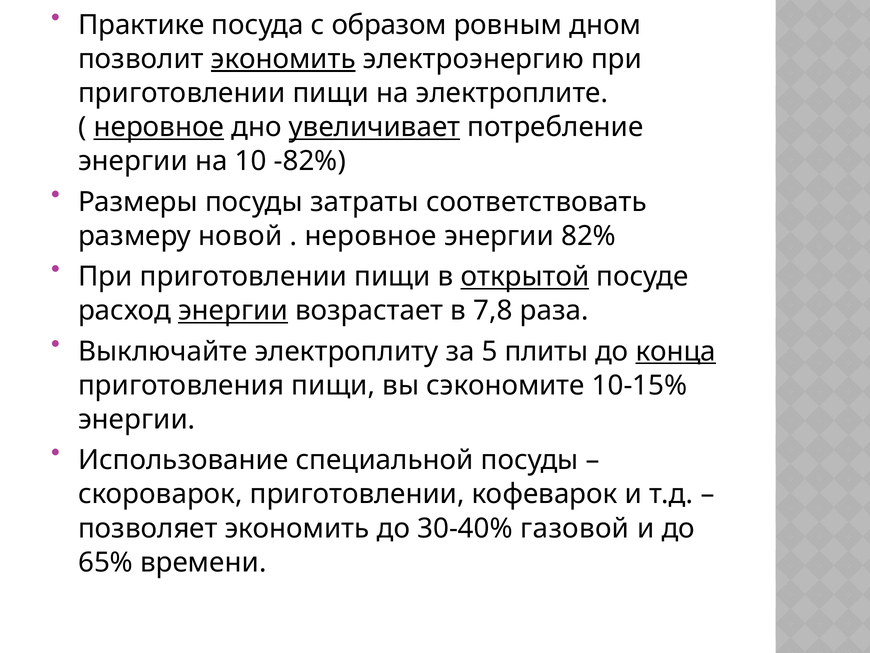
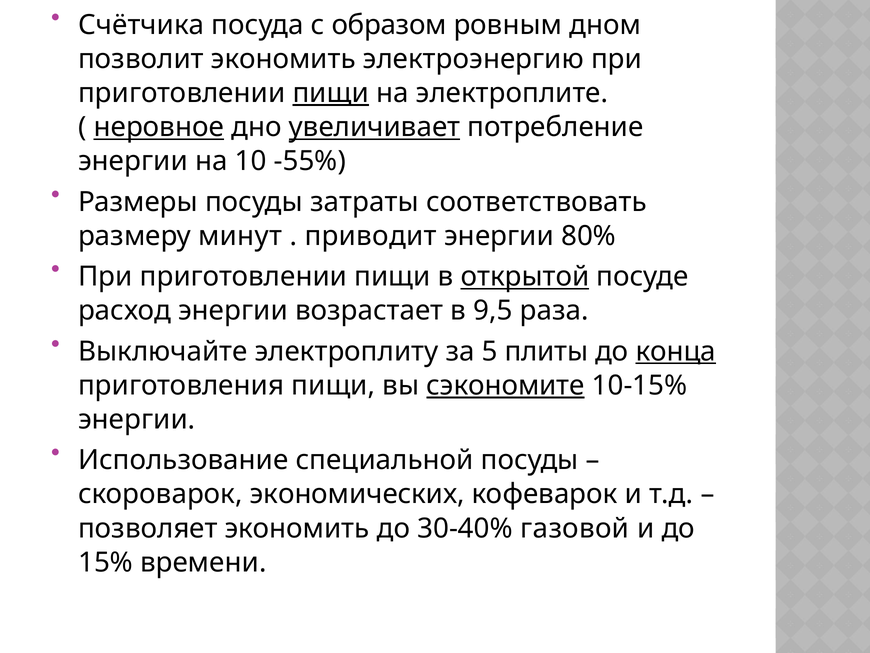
Практике: Практике -> Счётчика
экономить at (283, 59) underline: present -> none
пищи at (331, 93) underline: none -> present
-82%: -82% -> -55%
новой: новой -> минут
неровное at (371, 236): неровное -> приводит
82%: 82% -> 80%
энергии at (233, 311) underline: present -> none
7,8: 7,8 -> 9,5
сэкономите underline: none -> present
скороварок приготовлении: приготовлении -> экономических
65%: 65% -> 15%
